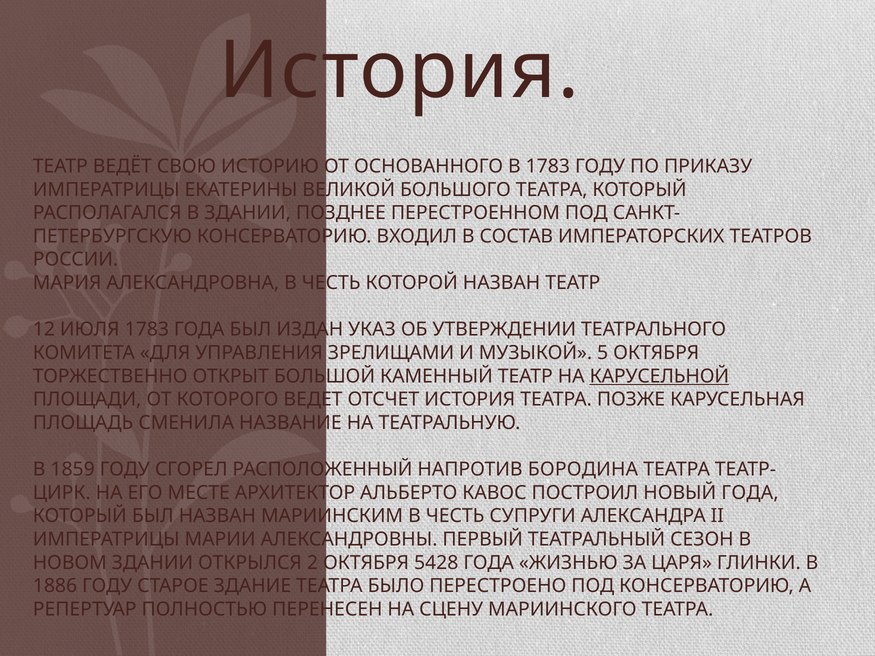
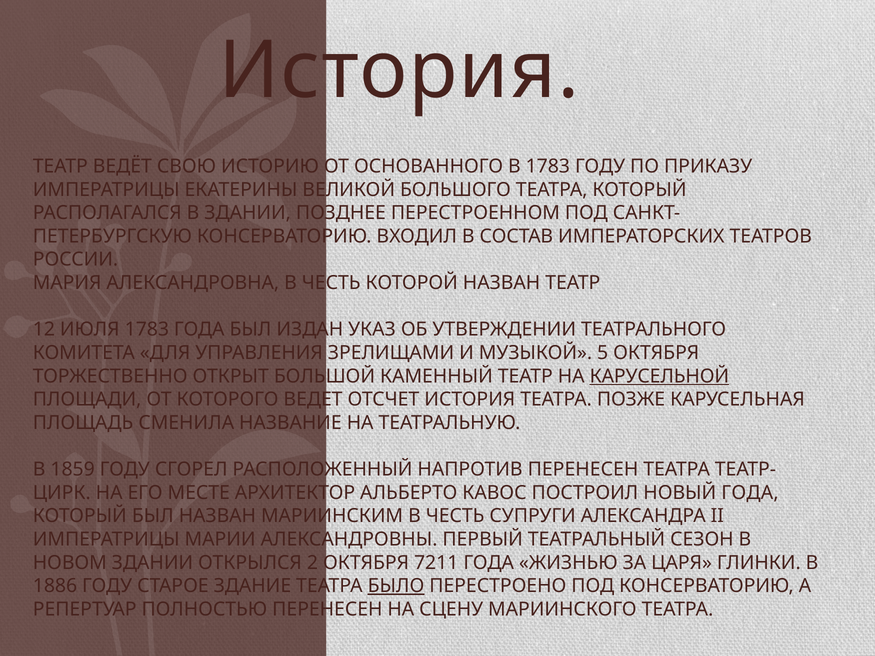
НАПРОТИВ БОРОДИНА: БОРОДИНА -> ПЕРЕНЕСЕН
5428: 5428 -> 7211
БЫЛО underline: none -> present
